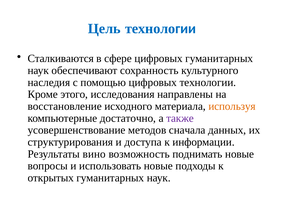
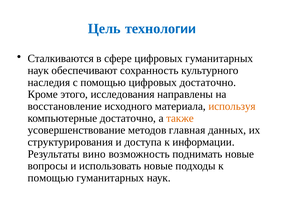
цифровых технологии: технологии -> достаточно
также colour: purple -> orange
сначала: сначала -> главная
открытых at (51, 178): открытых -> помощью
